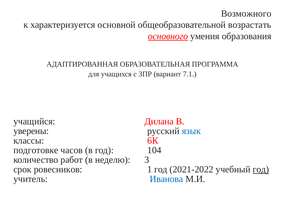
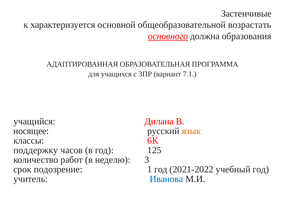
Возможного: Возможного -> Застенчивые
умения: умения -> должна
уверены: уверены -> носящее
язык colour: blue -> orange
подготовке: подготовке -> поддержку
104: 104 -> 125
ровесников: ровесников -> подозрение
год at (261, 169) underline: present -> none
